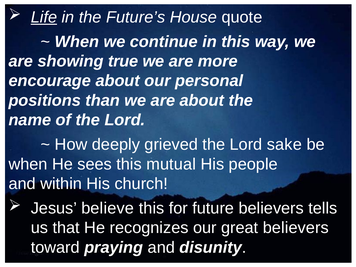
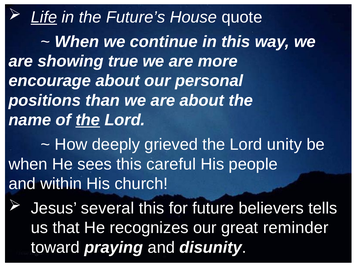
the at (88, 120) underline: none -> present
sake: sake -> unity
mutual: mutual -> careful
believe: believe -> several
great believers: believers -> reminder
